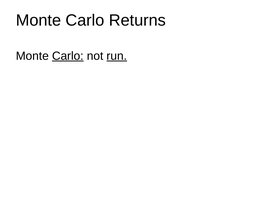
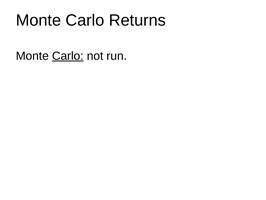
run underline: present -> none
